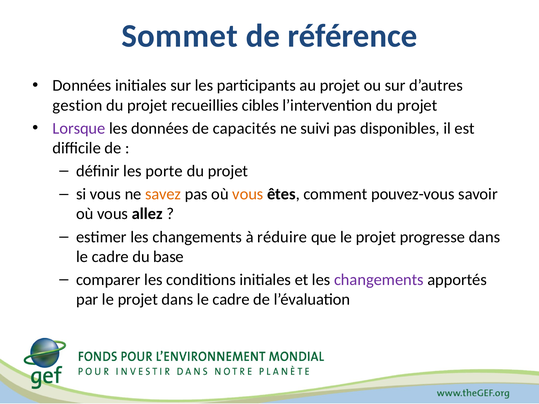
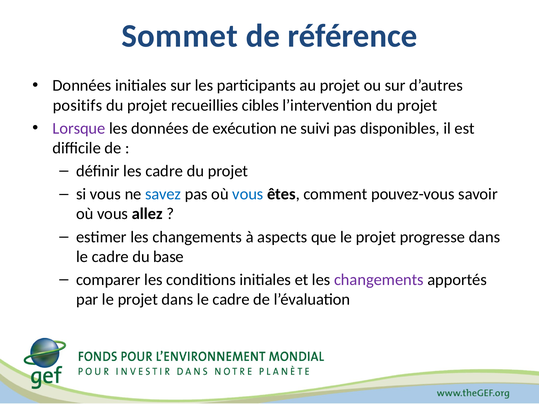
gestion: gestion -> positifs
capacités: capacités -> exécution
les porte: porte -> cadre
savez colour: orange -> blue
vous at (248, 194) colour: orange -> blue
réduire: réduire -> aspects
